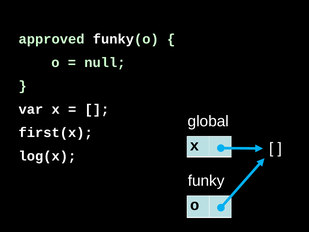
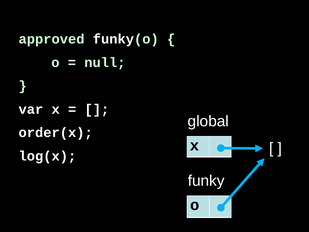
first(x: first(x -> order(x
